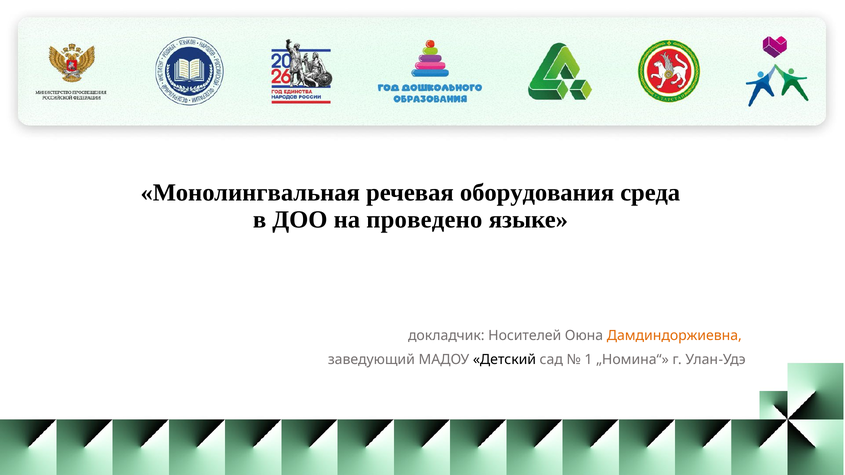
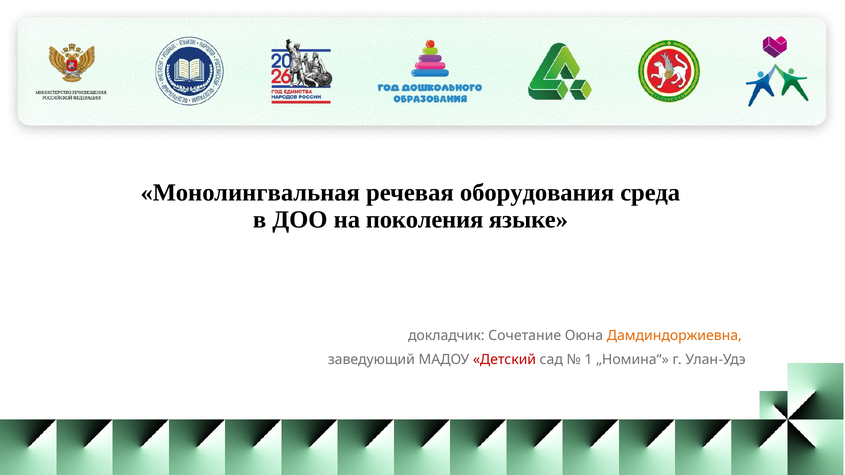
проведено: проведено -> поколения
Носителей: Носителей -> Сочетание
Детский colour: black -> red
